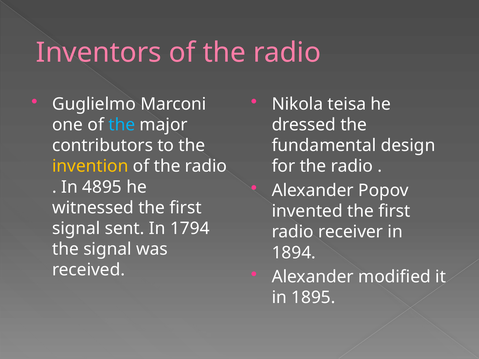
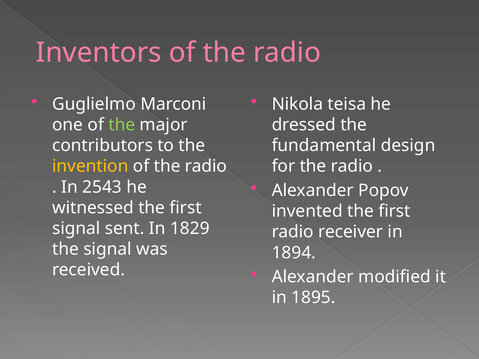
the at (122, 125) colour: light blue -> light green
4895: 4895 -> 2543
1794: 1794 -> 1829
